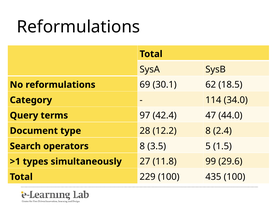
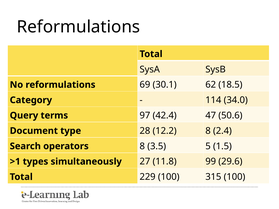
44.0: 44.0 -> 50.6
435: 435 -> 315
